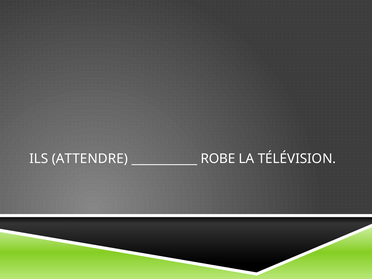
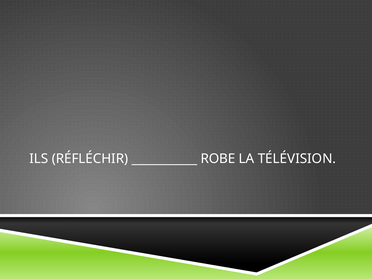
ATTENDRE: ATTENDRE -> RÉFLÉCHIR
